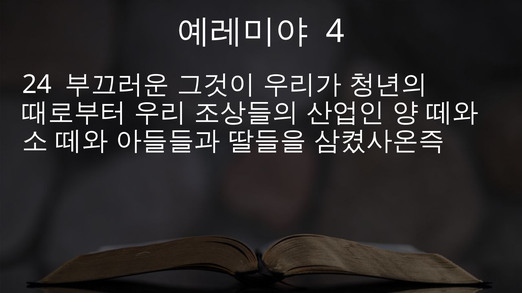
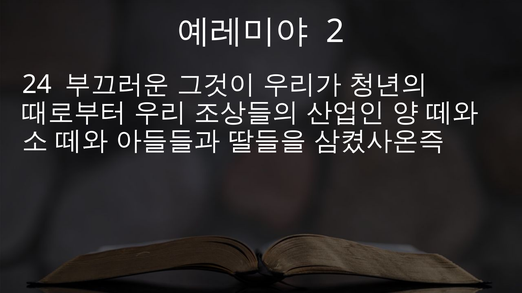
4: 4 -> 2
